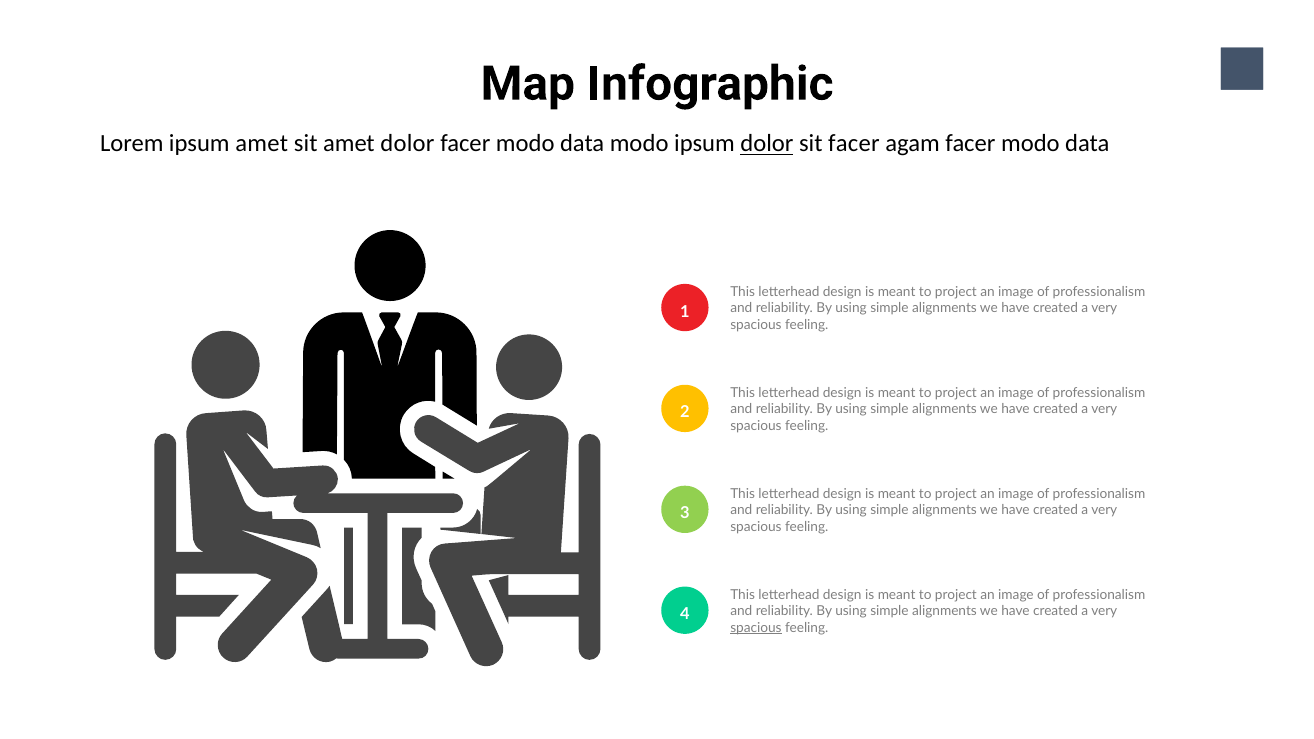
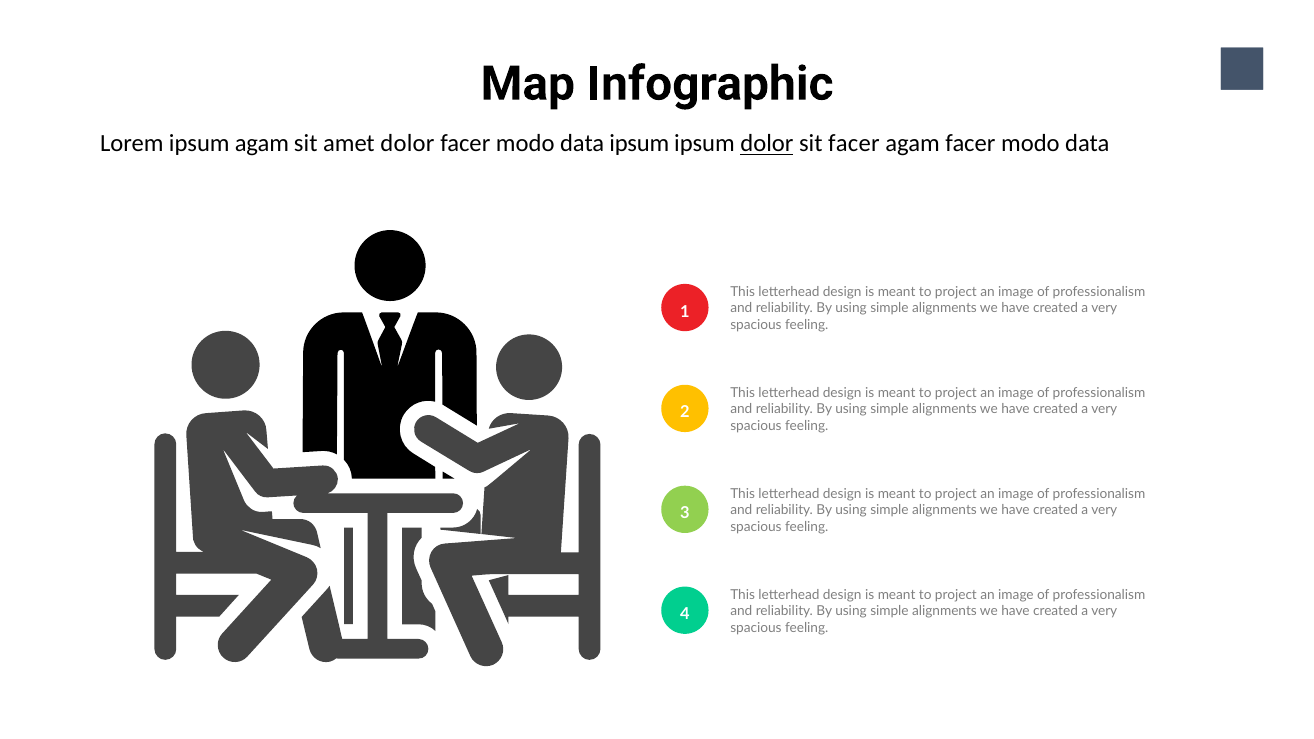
ipsum amet: amet -> agam
data modo: modo -> ipsum
spacious at (756, 628) underline: present -> none
